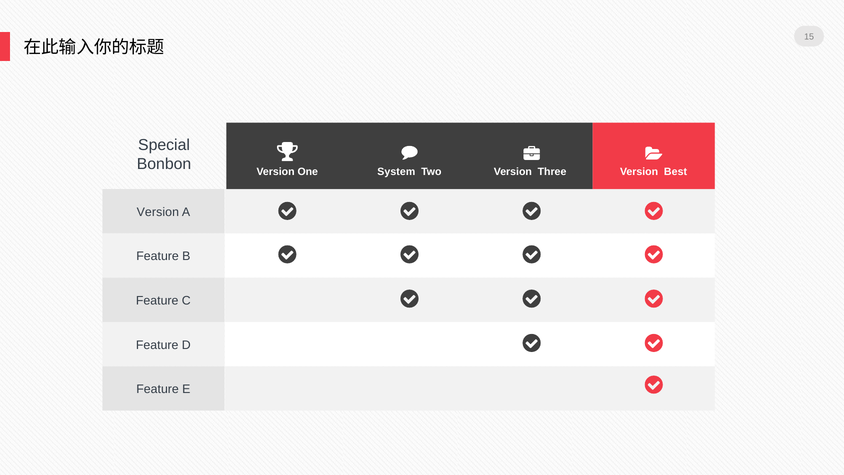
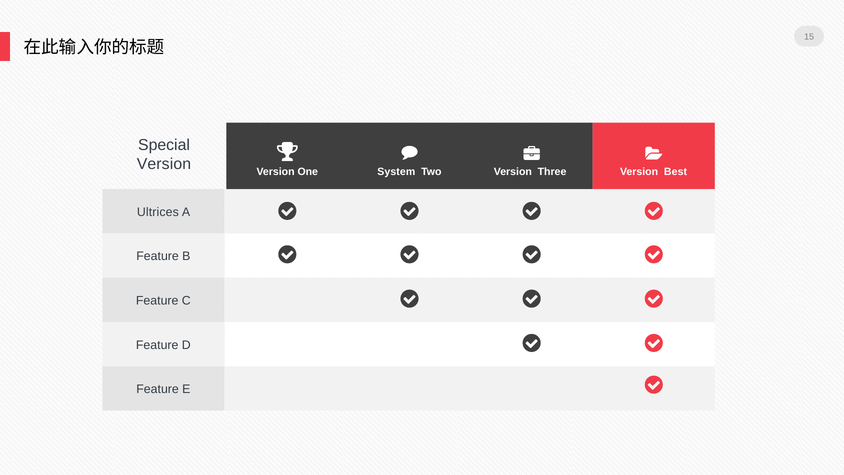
Bonbon at (164, 164): Bonbon -> Version
Version at (158, 212): Version -> Ultrices
